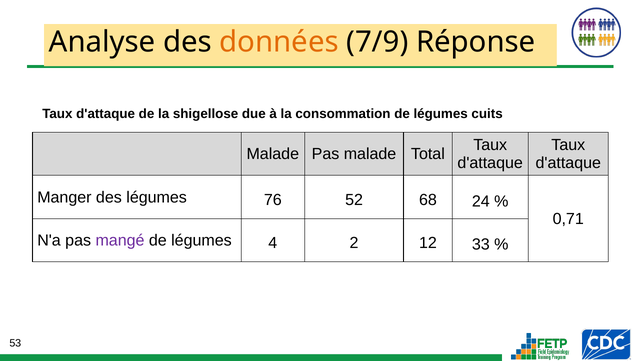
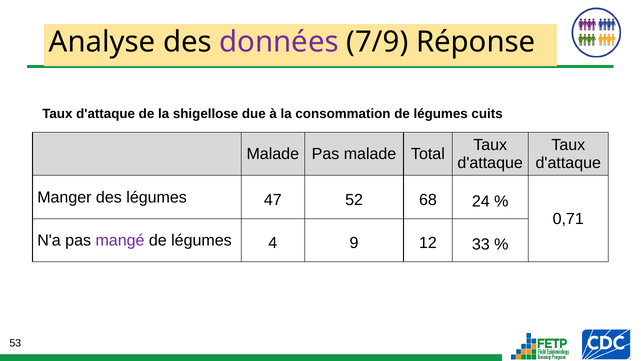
données colour: orange -> purple
76: 76 -> 47
2: 2 -> 9
